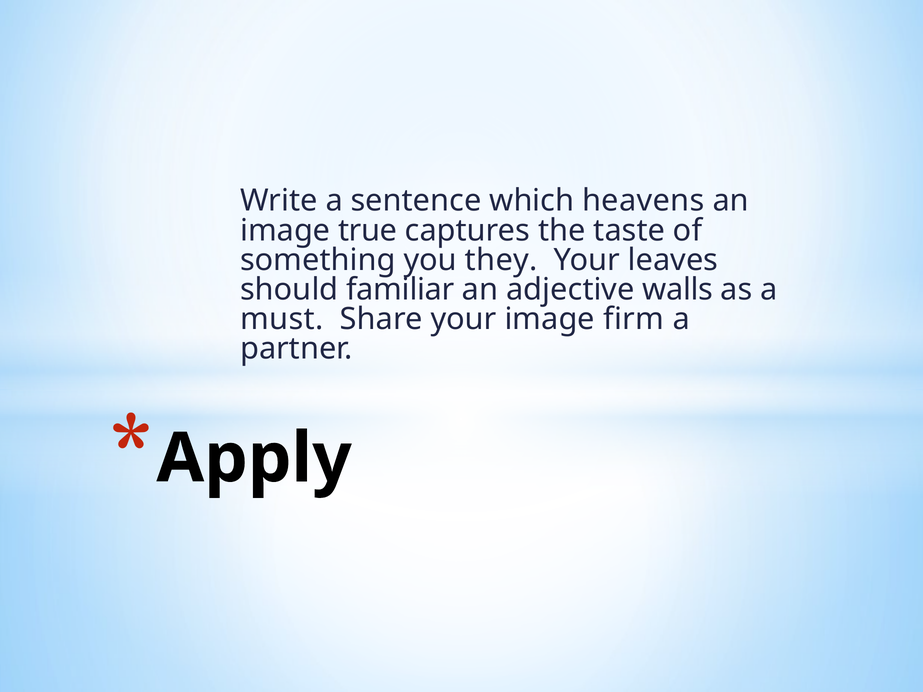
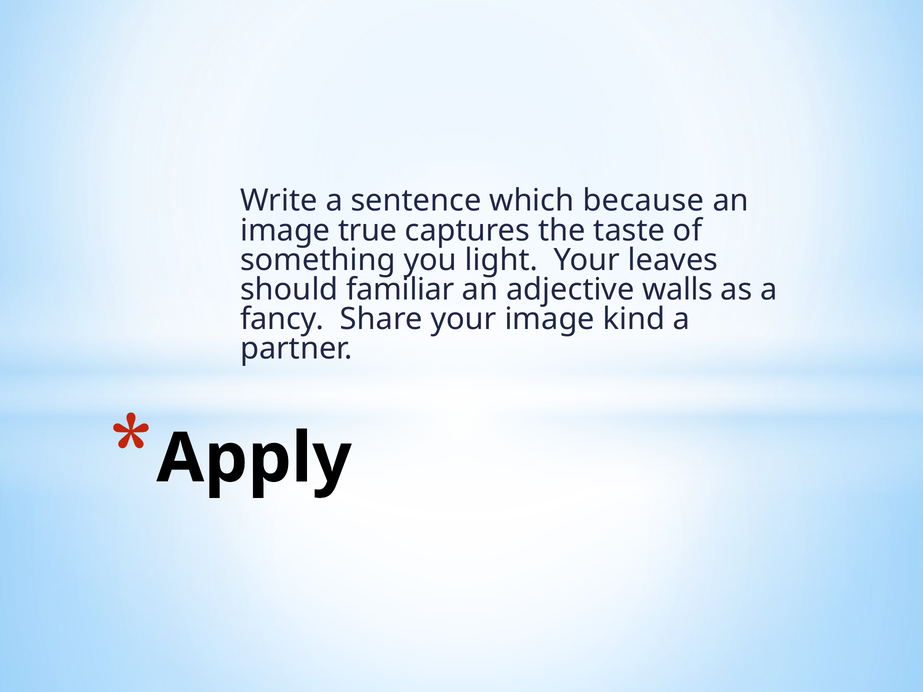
heavens: heavens -> because
they: they -> light
must: must -> fancy
firm: firm -> kind
